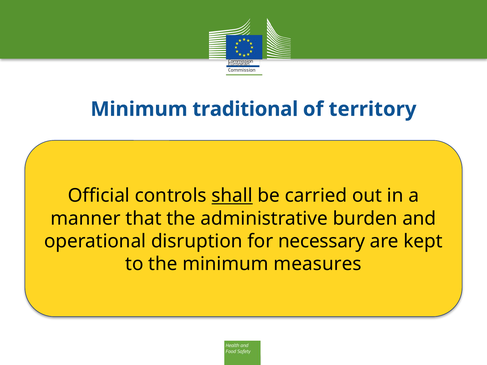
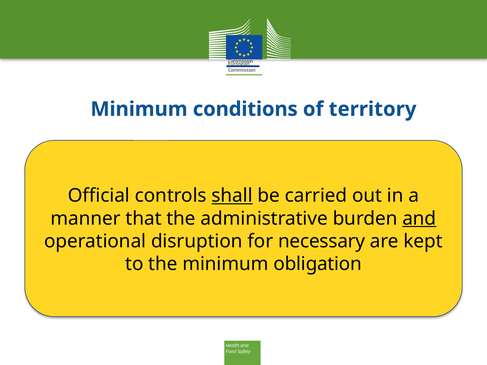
traditional: traditional -> conditions
and underline: none -> present
measures: measures -> obligation
